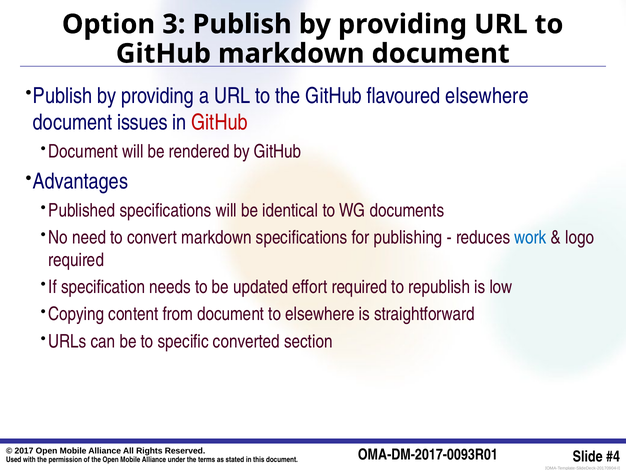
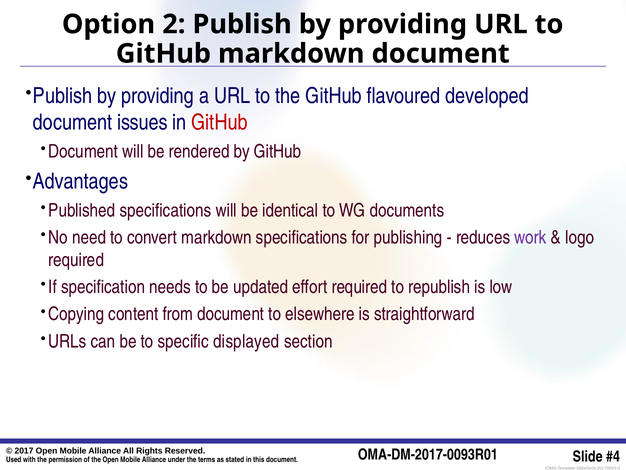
3: 3 -> 2
flavoured elsewhere: elsewhere -> developed
work colour: blue -> purple
converted: converted -> displayed
